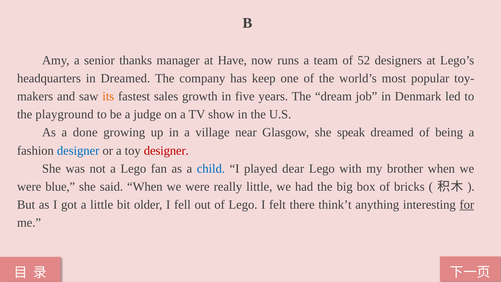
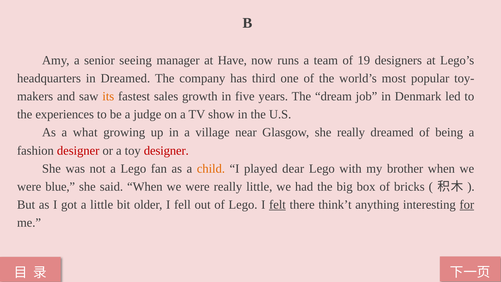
thanks: thanks -> seeing
52: 52 -> 19
keep: keep -> third
playground: playground -> experiences
done: done -> what
she speak: speak -> really
designer at (78, 150) colour: blue -> red
child colour: blue -> orange
felt underline: none -> present
